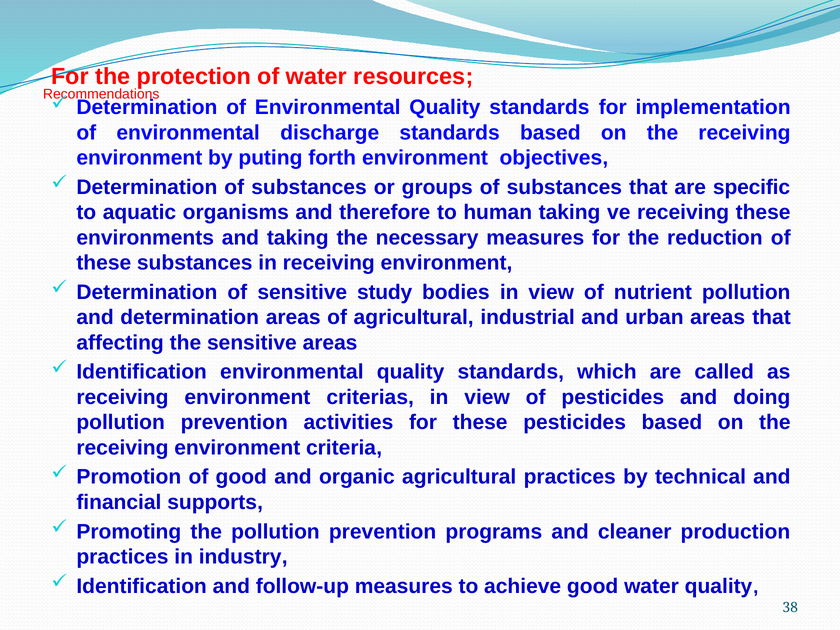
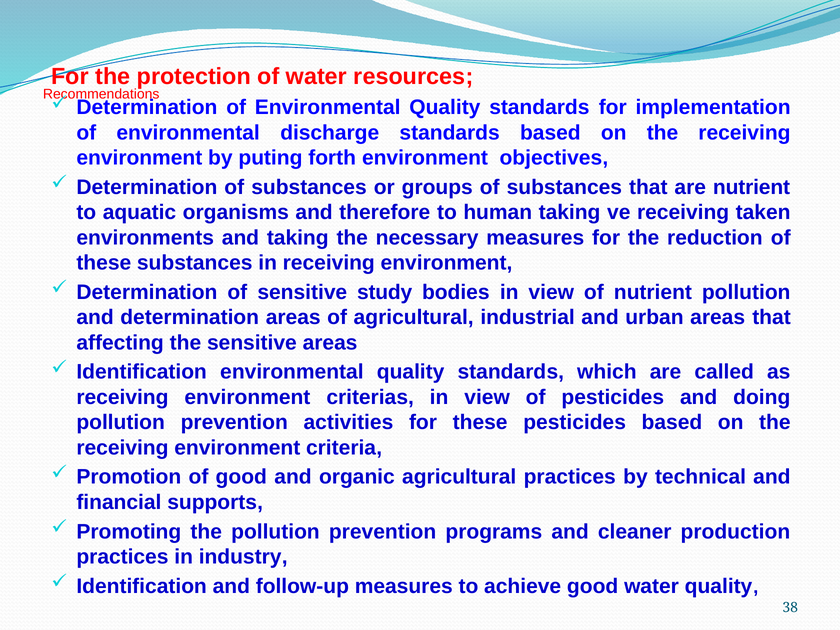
are specific: specific -> nutrient
receiving these: these -> taken
